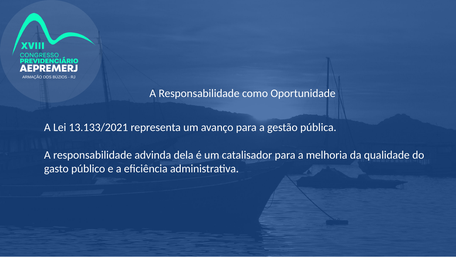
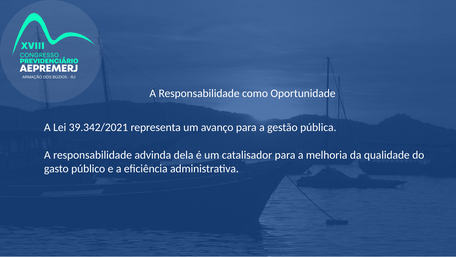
13.133/2021: 13.133/2021 -> 39.342/2021
